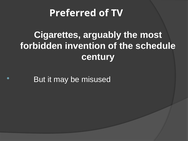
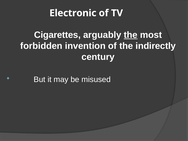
Preferred: Preferred -> Electronic
the at (131, 35) underline: none -> present
schedule: schedule -> indirectly
